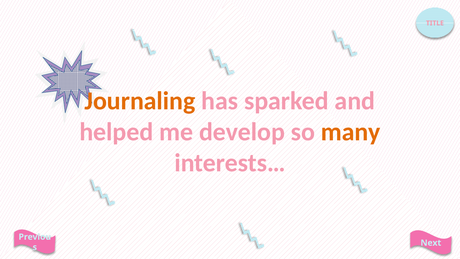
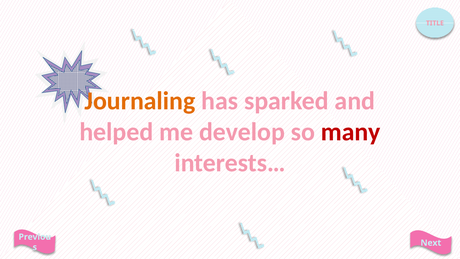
many colour: orange -> red
